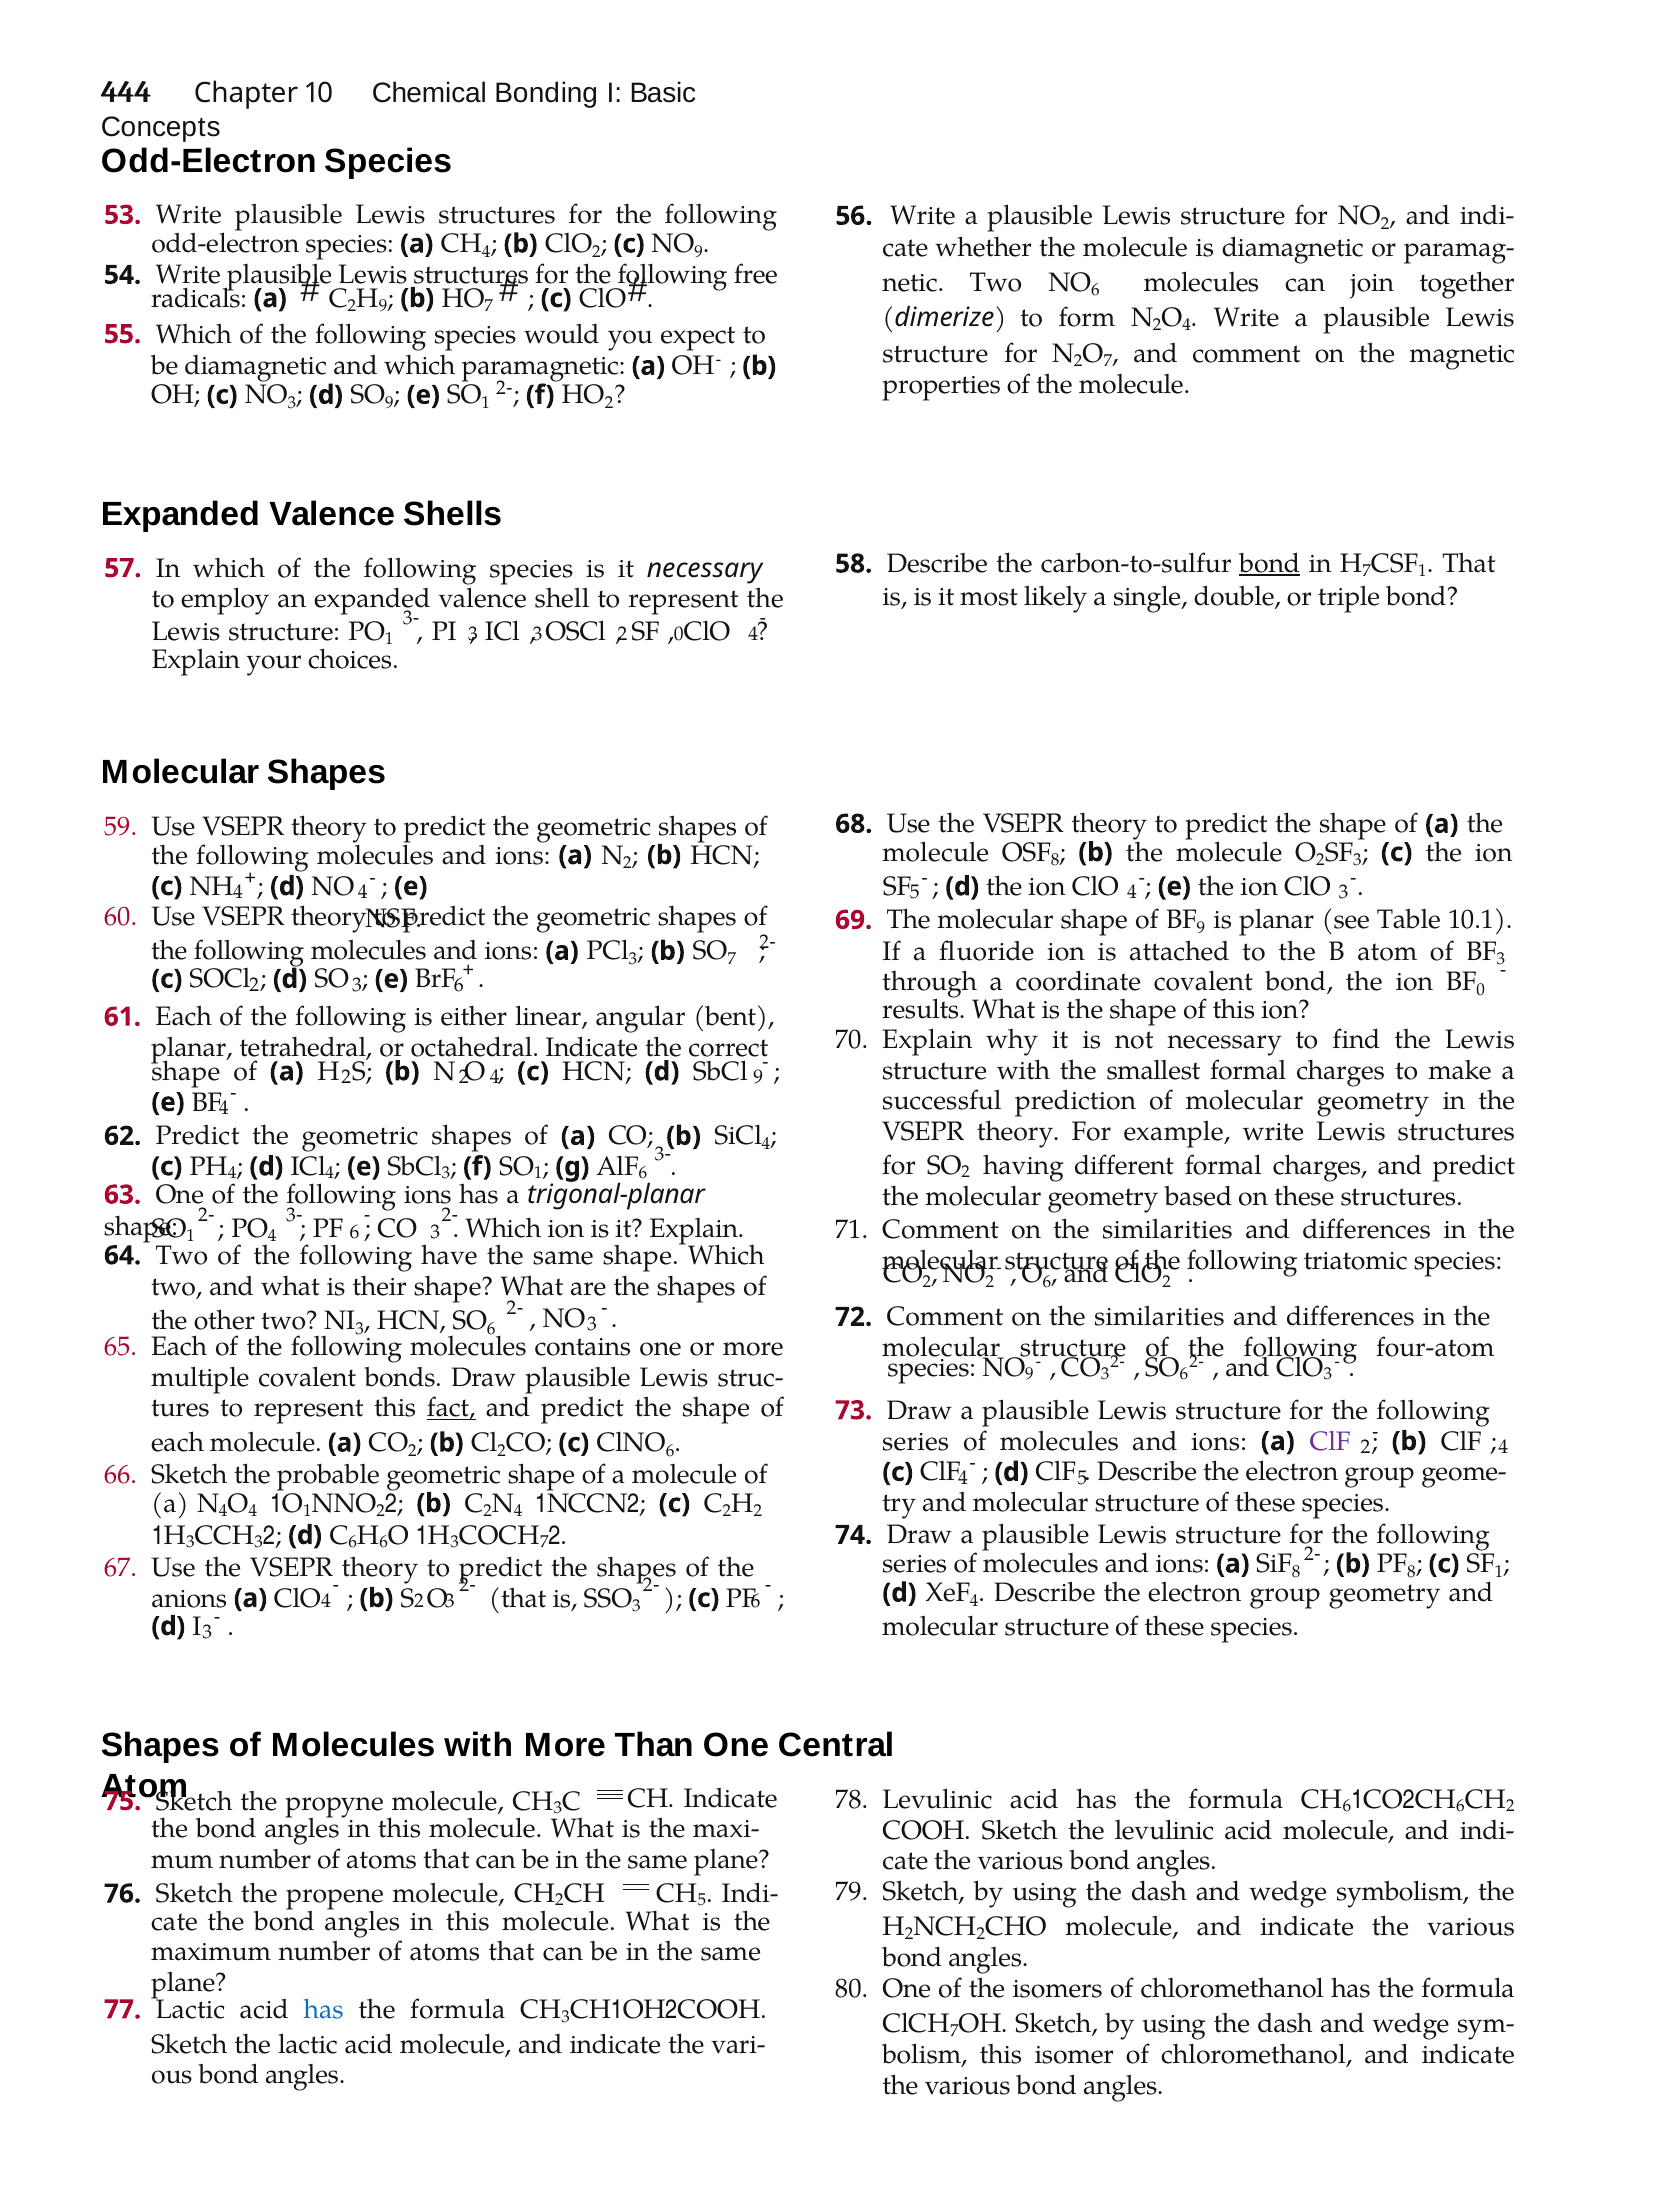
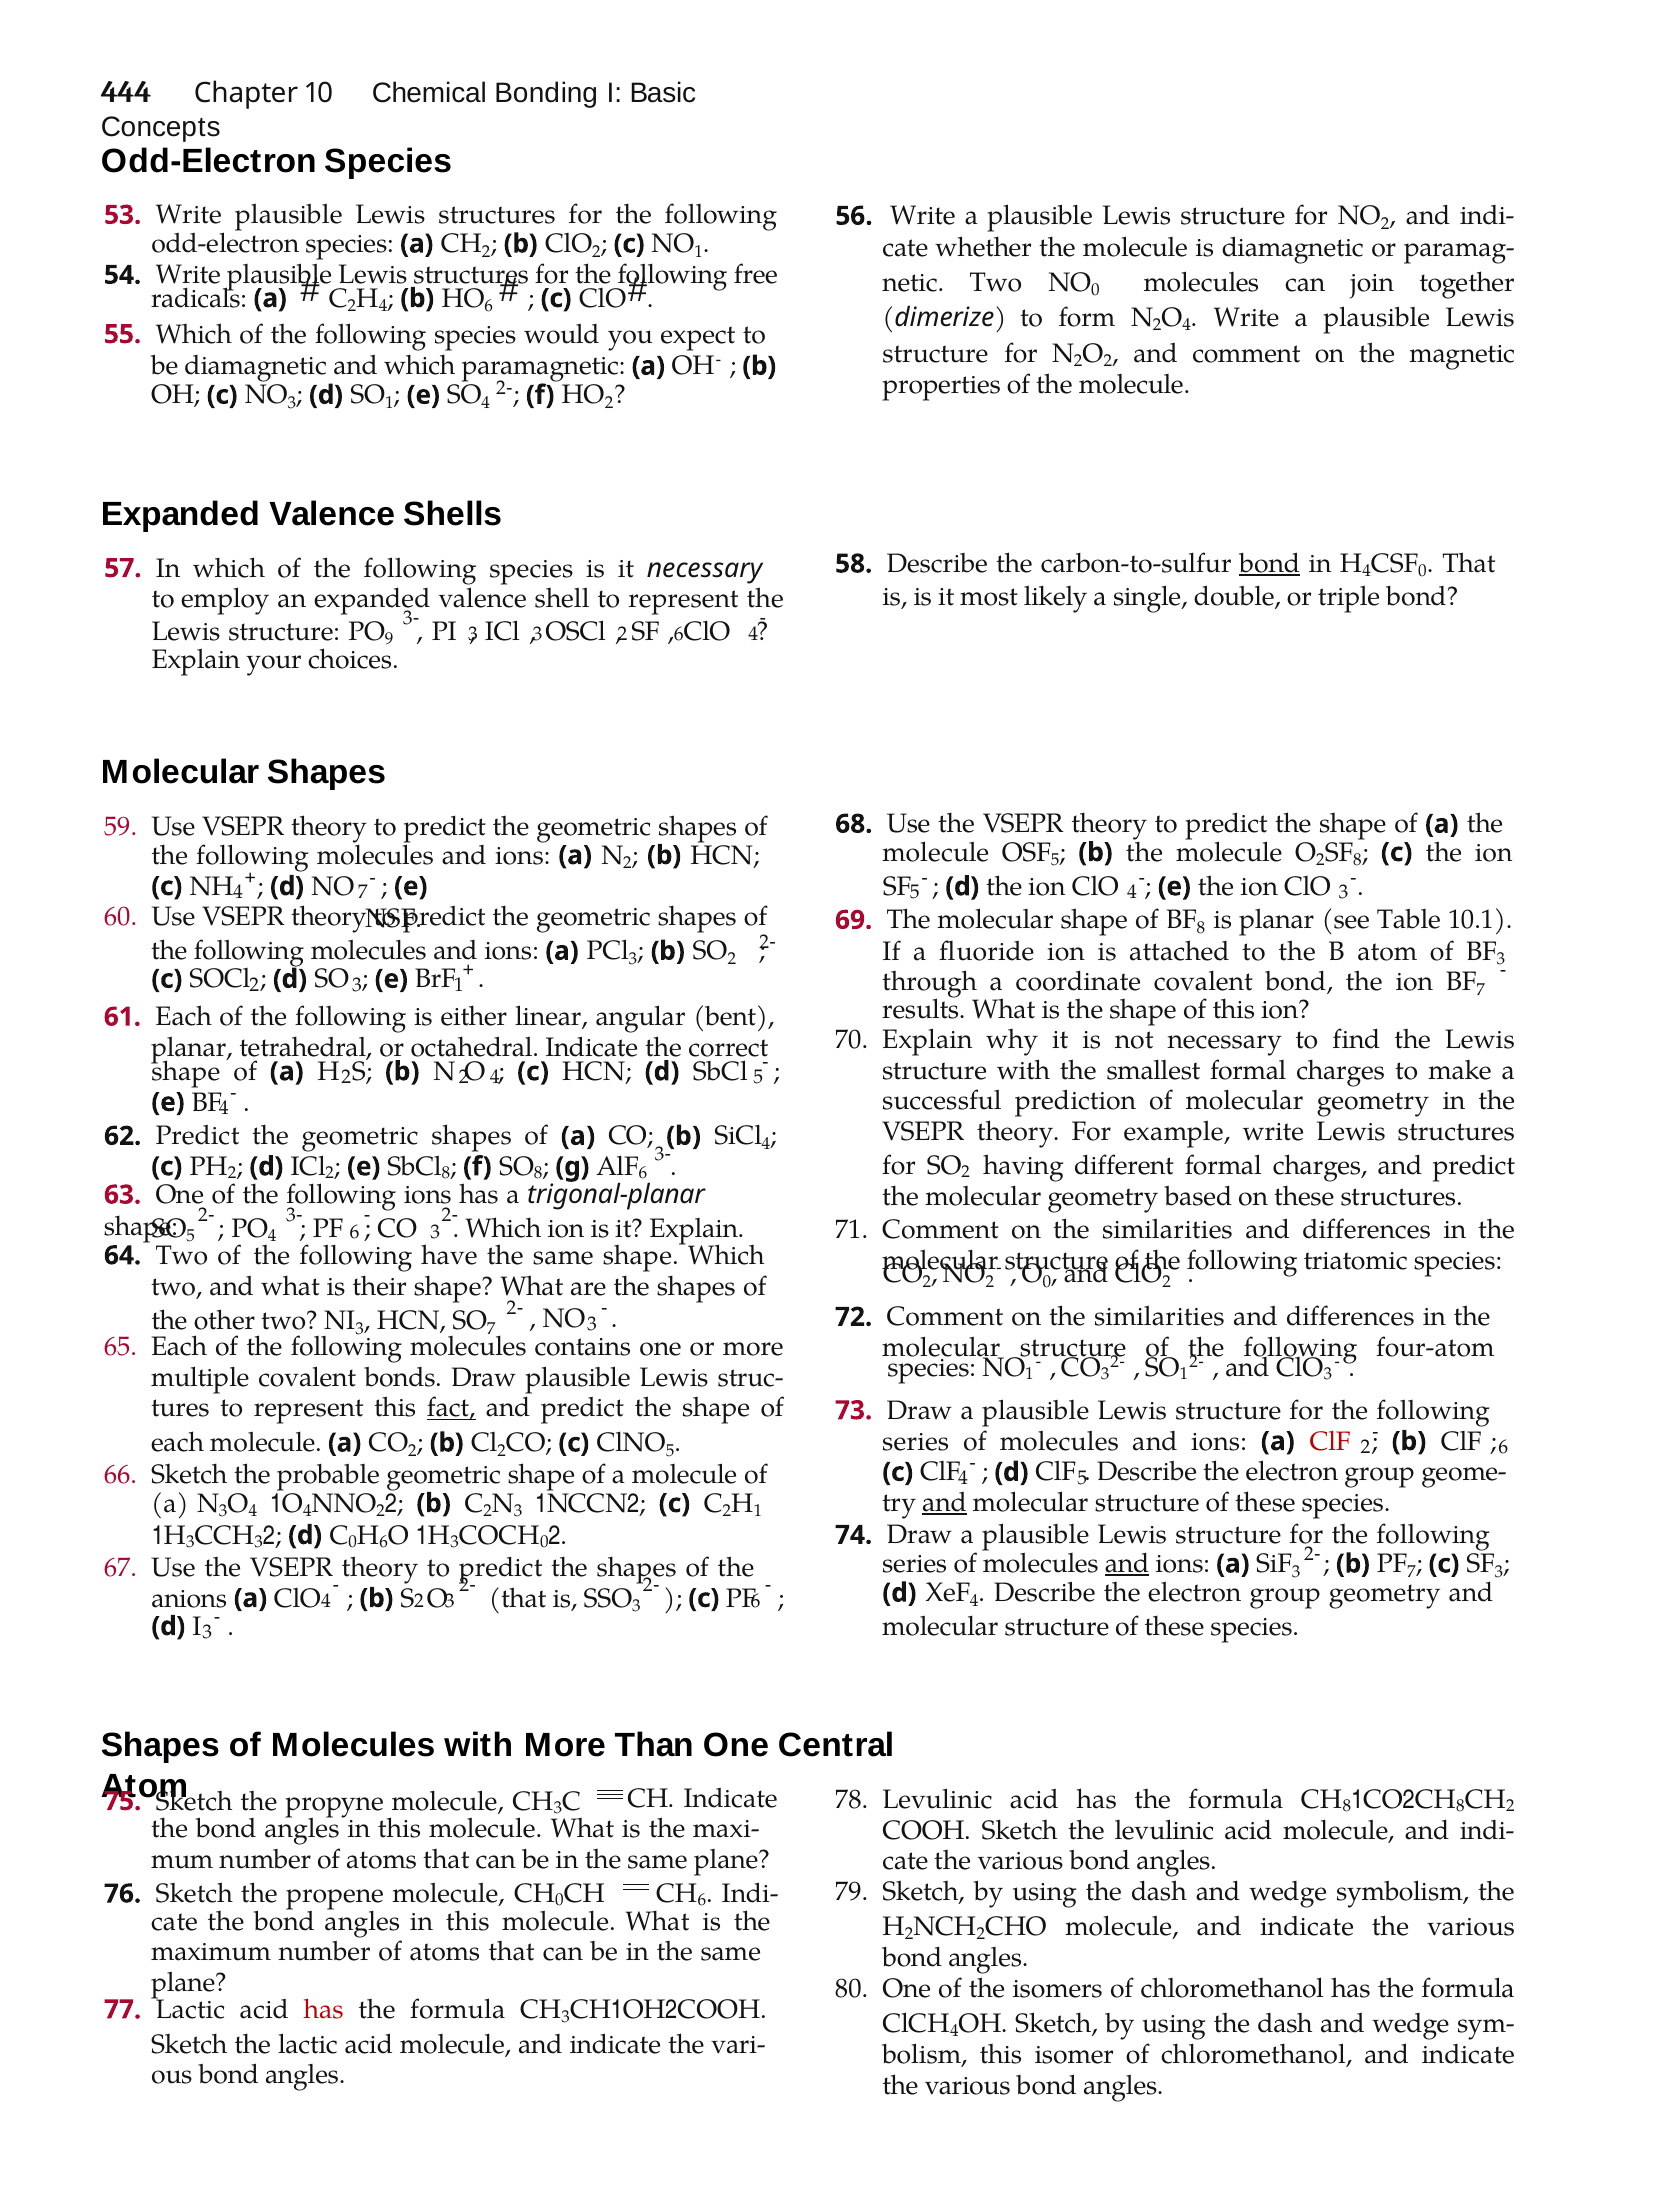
a CH 4: 4 -> 2
c NO 9: 9 -> 1
NO 6: 6 -> 0
2 H 9: 9 -> 4
7 at (489, 306): 7 -> 6
2 O 7: 7 -> 2
d SO 9: 9 -> 1
e SO 1: 1 -> 4
in H 7: 7 -> 4
1 at (1422, 571): 1 -> 0
1 at (389, 639): 1 -> 9
0 at (679, 634): 0 -> 6
8 at (1055, 860): 8 -> 5
SF 3: 3 -> 8
4 4: 4 -> 7
BF 9: 9 -> 8
b SO 7: 7 -> 2
BF 0: 0 -> 7
3 6: 6 -> 1
9 at (758, 1077): 9 -> 5
4 at (232, 1173): 4 -> 2
ICl 4: 4 -> 2
SbCl 3: 3 -> 8
f SO 1: 1 -> 8
1 at (191, 1236): 1 -> 5
6 at (1047, 1281): 6 -> 0
HCN SO 6: 6 -> 7
6 at (1184, 1374): 6 -> 1
species NO 9: 9 -> 1
ClF at (1330, 1441) colour: purple -> red
6 at (670, 1450): 6 -> 5
4 at (1503, 1447): 4 -> 6
and at (945, 1502) underline: none -> present
a N 4: 4 -> 3
1 at (307, 1511): 1 -> 4
2 N 4: 4 -> 3
2 H 2: 2 -> 1
C 6: 6 -> 0
7 at (544, 1541): 7 -> 0
and at (1127, 1563) underline: none -> present
8 at (1296, 1571): 8 -> 3
PF 8: 8 -> 7
SF 1: 1 -> 3
CH 6: 6 -> 8
6 at (1460, 1805): 6 -> 8
molecule CH 2: 2 -> 0
CH 5: 5 -> 6
has at (324, 2009) colour: blue -> red
7 at (954, 2030): 7 -> 4
